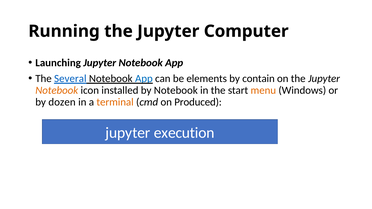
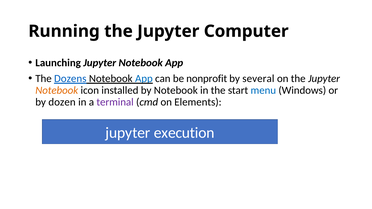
Several: Several -> Dozens
elements: elements -> nonprofit
contain: contain -> several
menu colour: orange -> blue
terminal colour: orange -> purple
Produced: Produced -> Elements
